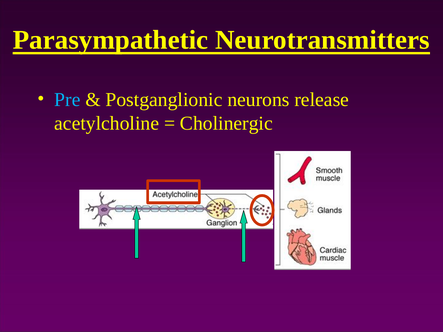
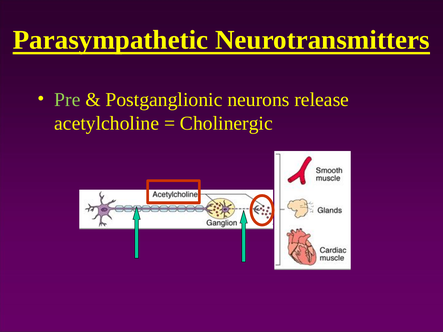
Pre colour: light blue -> light green
